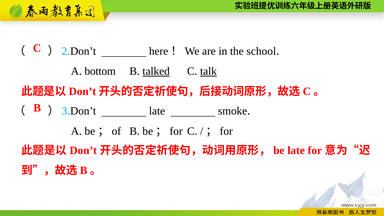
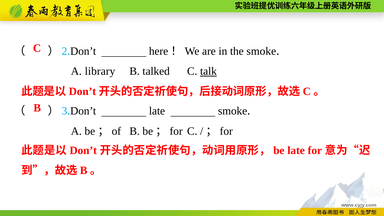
the school: school -> smoke
bottom: bottom -> library
talked underline: present -> none
